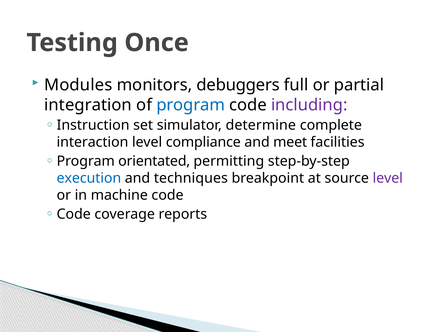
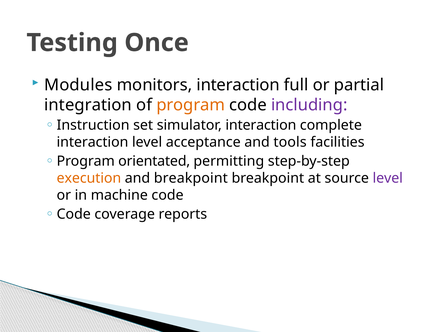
monitors debuggers: debuggers -> interaction
program at (191, 105) colour: blue -> orange
simulator determine: determine -> interaction
compliance: compliance -> acceptance
meet: meet -> tools
execution colour: blue -> orange
and techniques: techniques -> breakpoint
